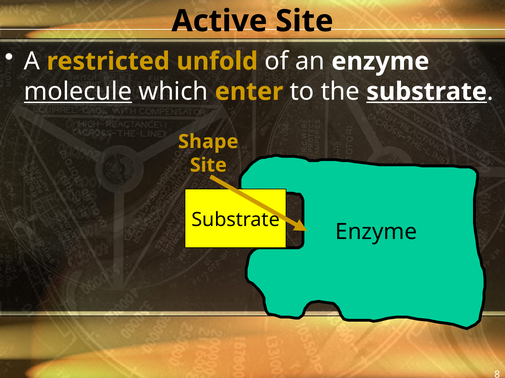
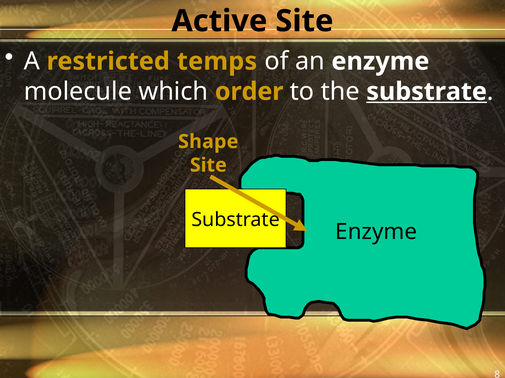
unfold: unfold -> temps
molecule underline: present -> none
enter: enter -> order
